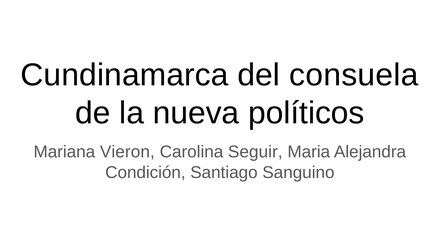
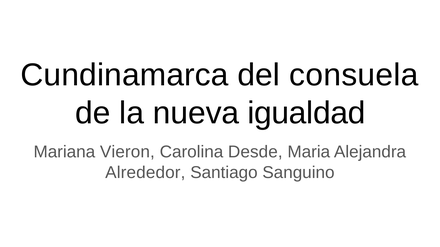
políticos: políticos -> igualdad
Seguir: Seguir -> Desde
Condición: Condición -> Alrededor
